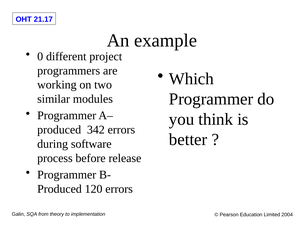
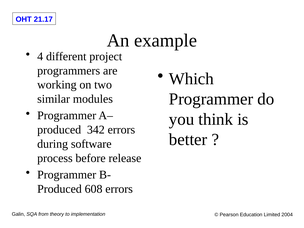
0: 0 -> 4
120: 120 -> 608
